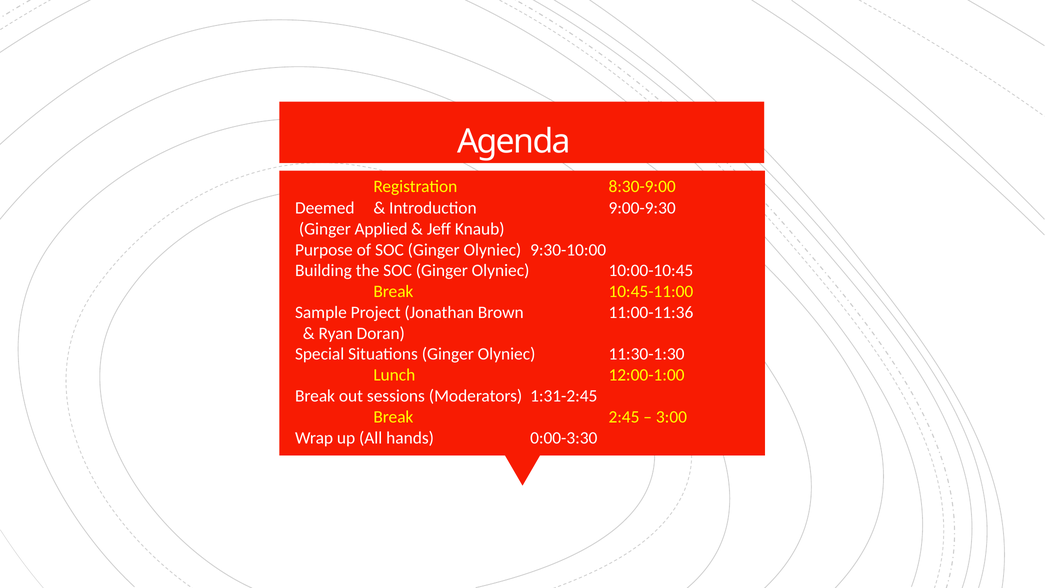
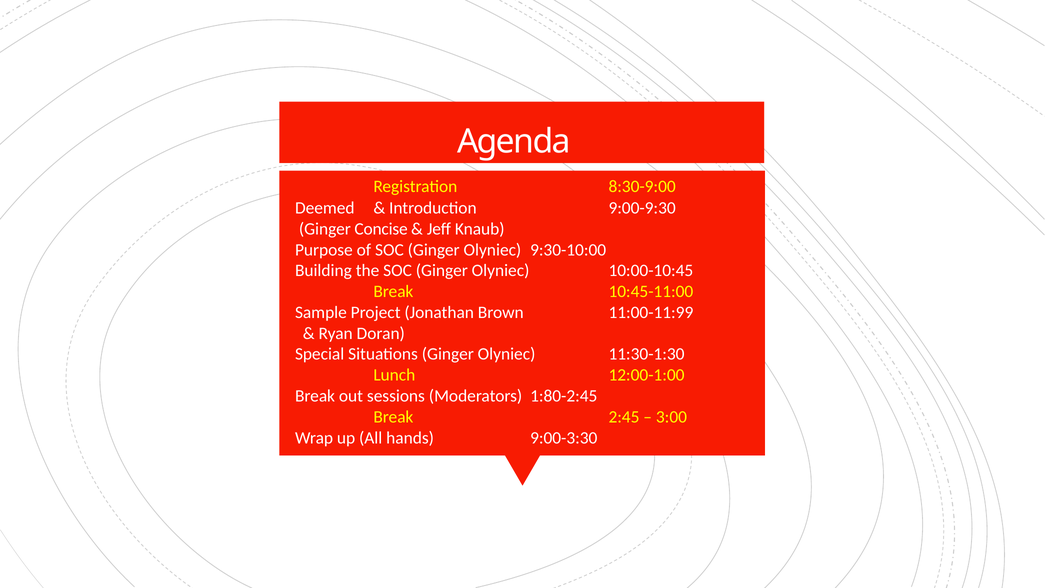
Applied: Applied -> Concise
11:00-11:36: 11:00-11:36 -> 11:00-11:99
1:31-2:45: 1:31-2:45 -> 1:80-2:45
0:00-3:30: 0:00-3:30 -> 9:00-3:30
